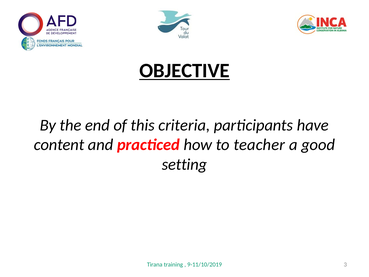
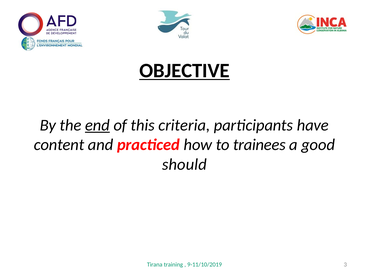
end underline: none -> present
teacher: teacher -> trainees
setting: setting -> should
